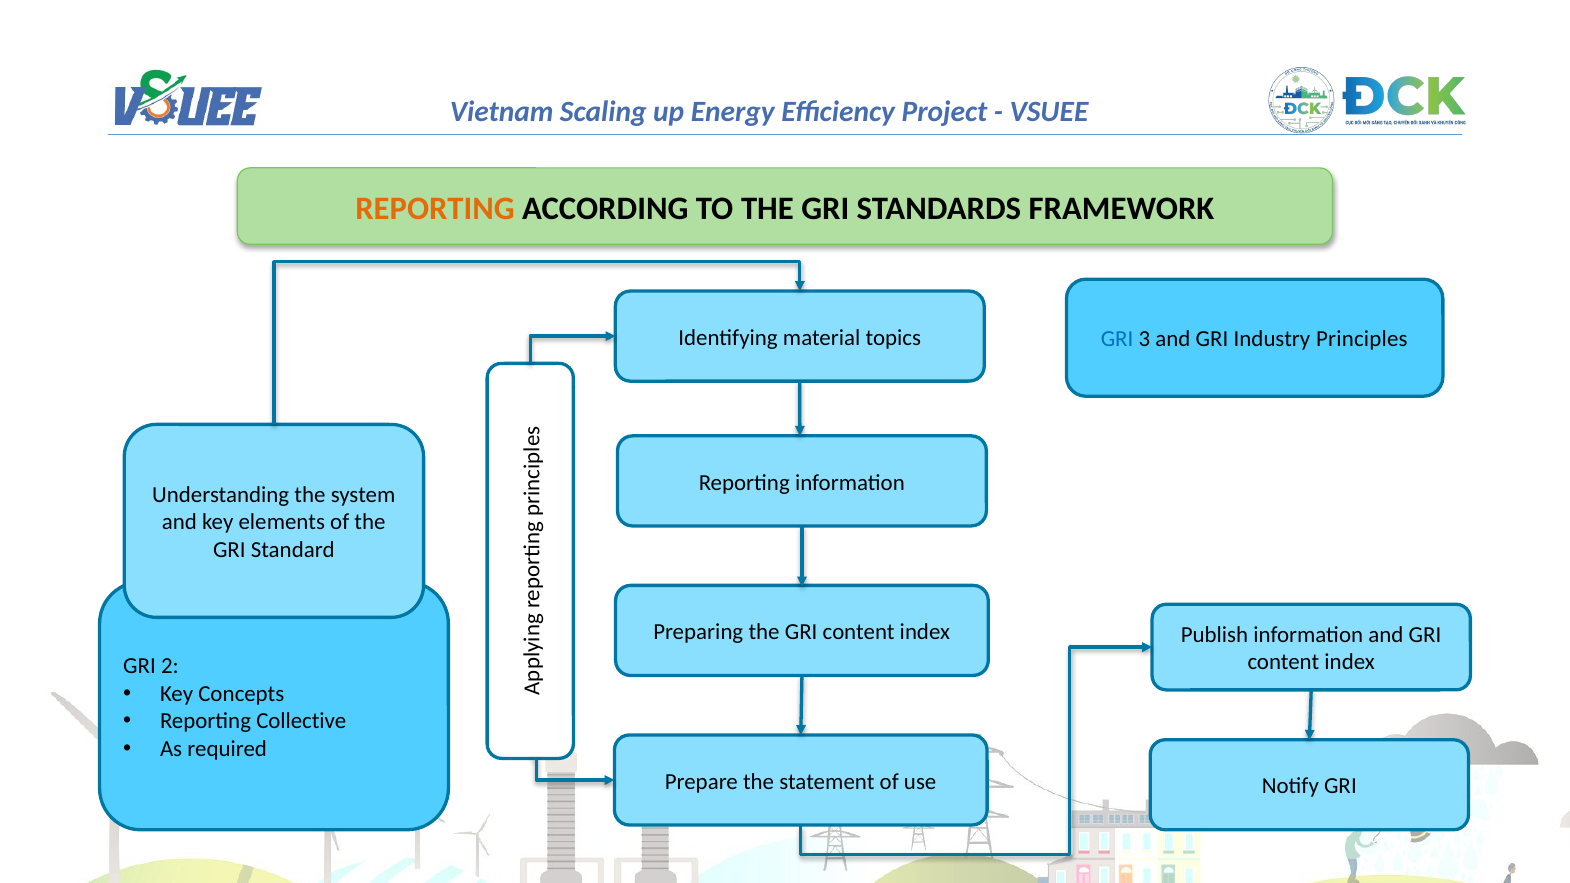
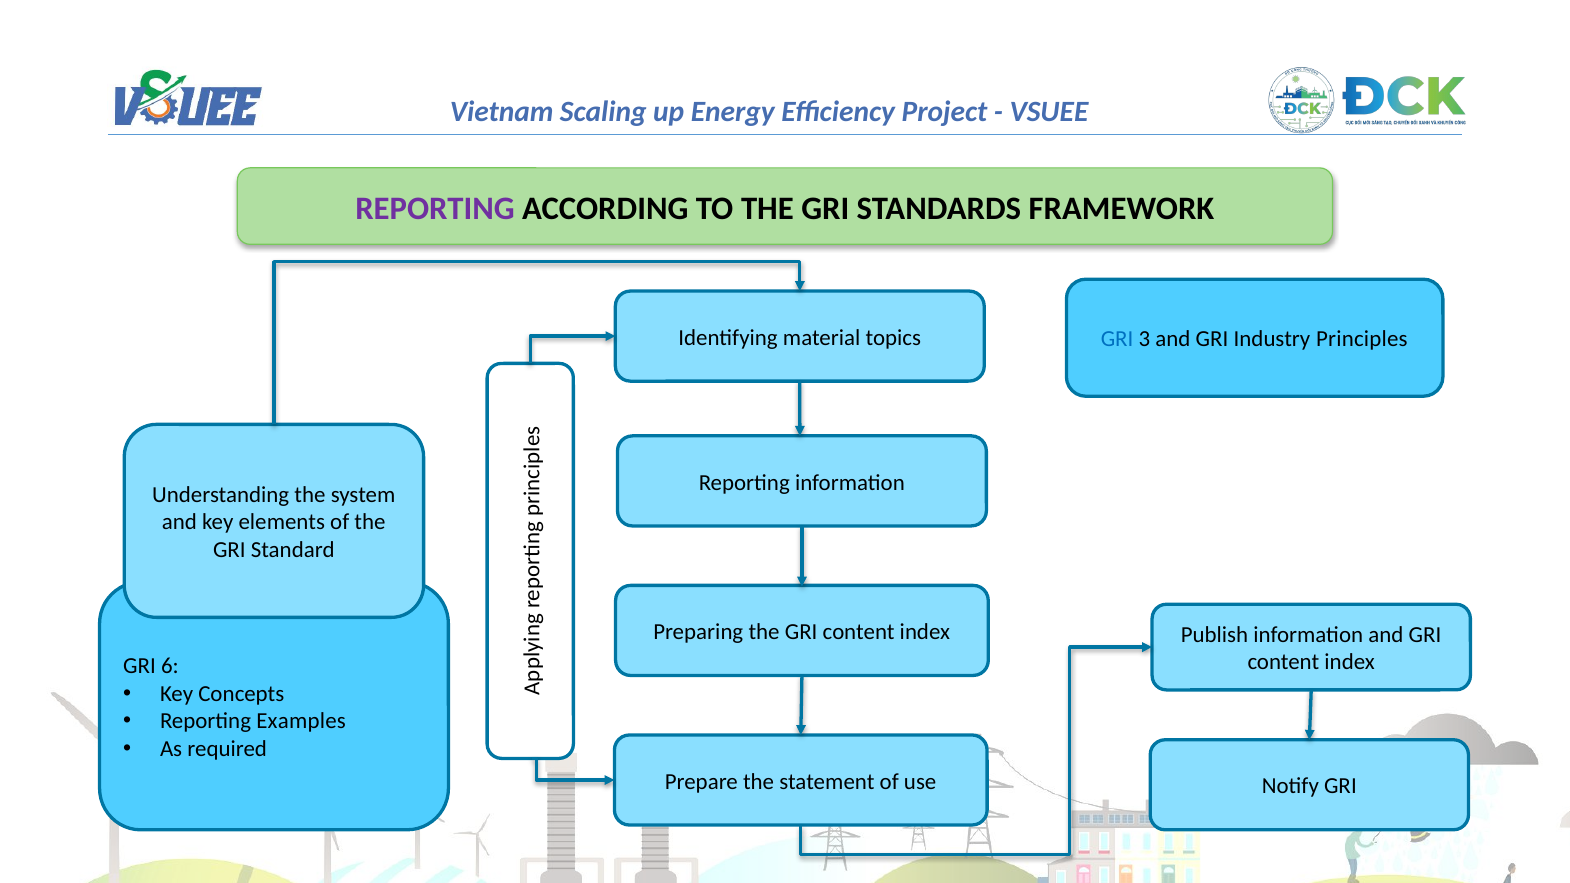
REPORTING at (435, 208) colour: orange -> purple
2: 2 -> 6
Collective: Collective -> Examples
